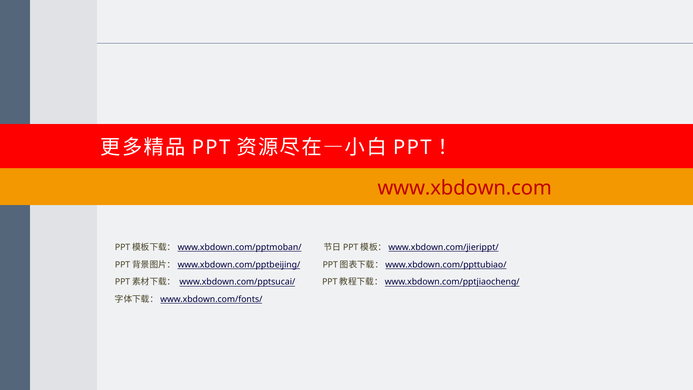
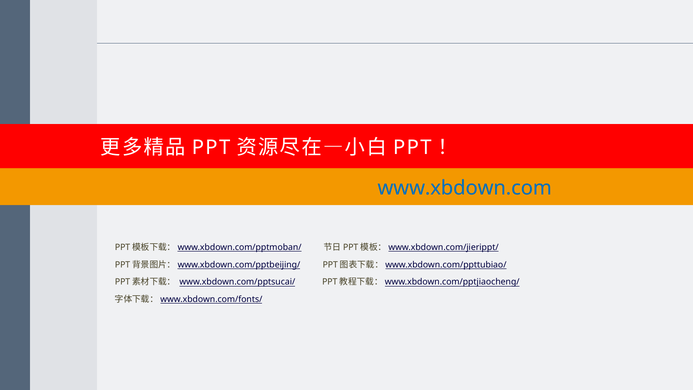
www.xbdown.com colour: red -> blue
